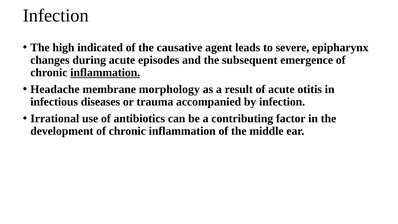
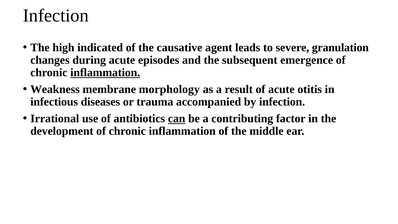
epipharynx: epipharynx -> granulation
Headache: Headache -> Weakness
can underline: none -> present
